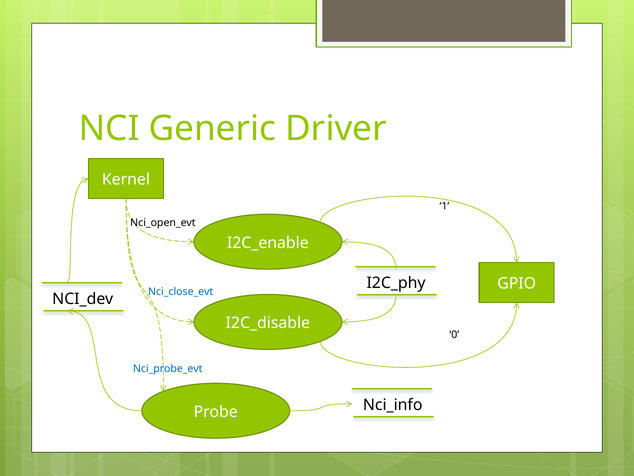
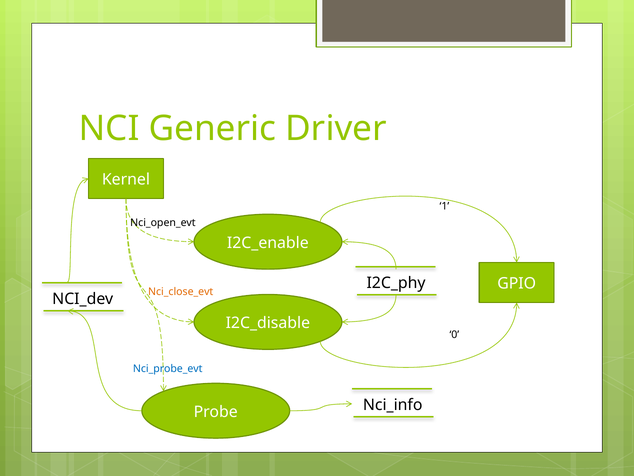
Nci_close_evt colour: blue -> orange
